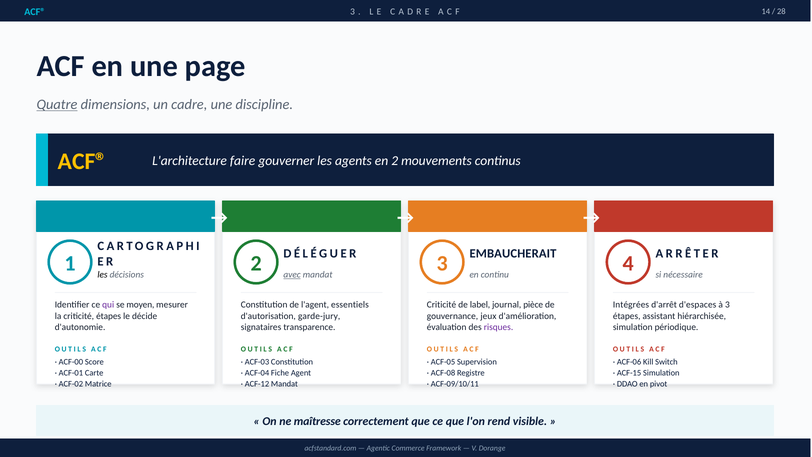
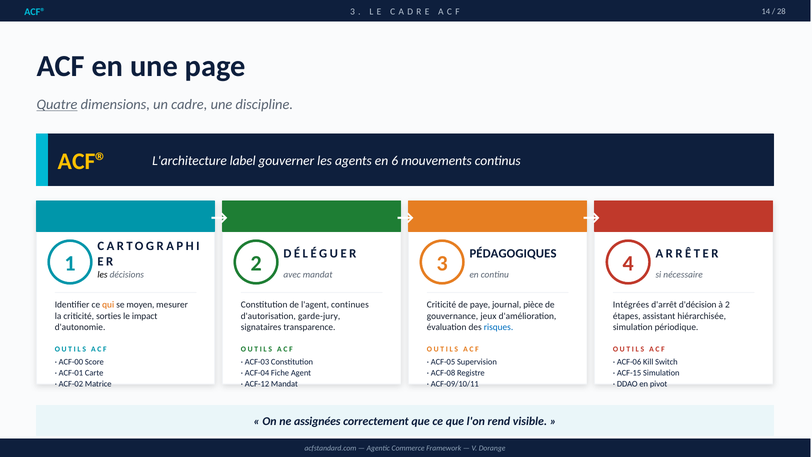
faire: faire -> label
en 2: 2 -> 6
EMBAUCHERAIT: EMBAUCHERAIT -> PÉDAGOGIQUES
avec underline: present -> none
qui colour: purple -> orange
essentiels: essentiels -> continues
label: label -> paye
d'espaces: d'espaces -> d'décision
à 3: 3 -> 2
criticité étapes: étapes -> sorties
décide: décide -> impact
risques colour: purple -> blue
maîtresse: maîtresse -> assignées
